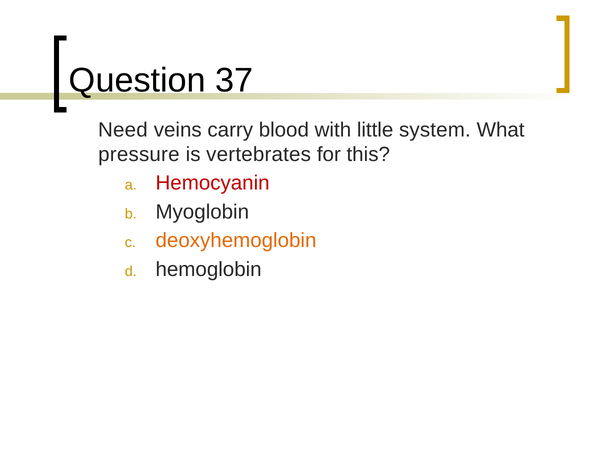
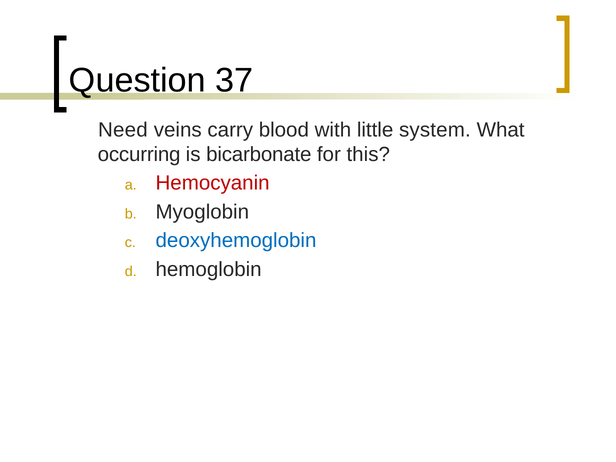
pressure: pressure -> occurring
vertebrates: vertebrates -> bicarbonate
deoxyhemoglobin colour: orange -> blue
